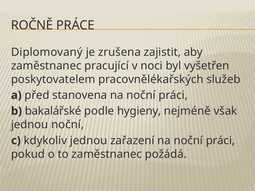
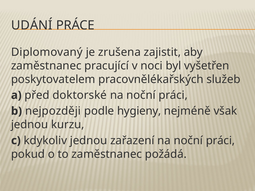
ROČNĚ: ROČNĚ -> UDÁNÍ
stanovena: stanovena -> doktorské
bakalářské: bakalářské -> nejpozději
jednou noční: noční -> kurzu
